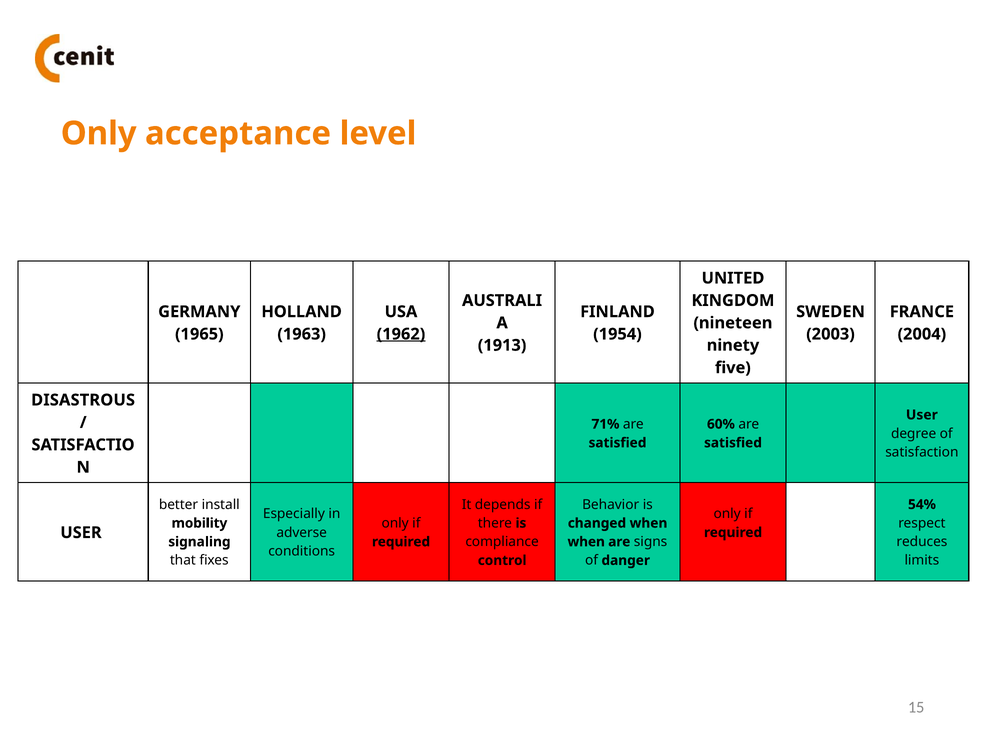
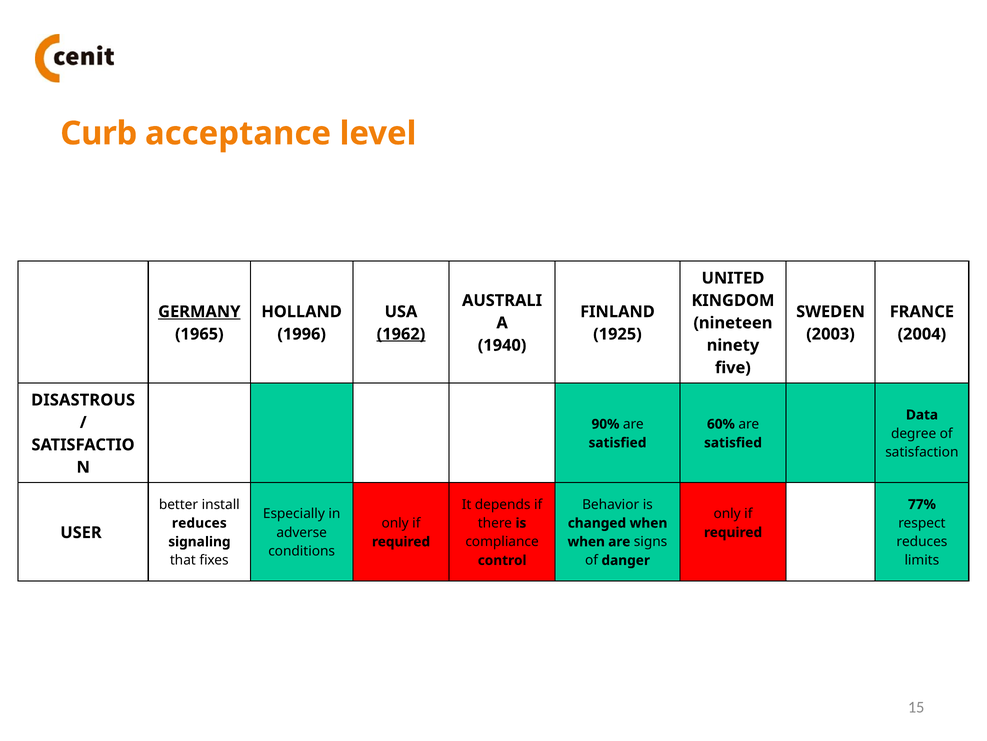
Only at (99, 133): Only -> Curb
GERMANY underline: none -> present
1963: 1963 -> 1996
1954: 1954 -> 1925
1913: 1913 -> 1940
User at (922, 414): User -> Data
71%: 71% -> 90%
54%: 54% -> 77%
mobility at (199, 523): mobility -> reduces
